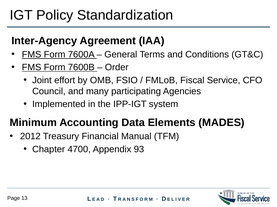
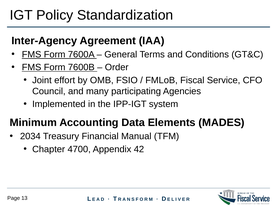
2012: 2012 -> 2034
93: 93 -> 42
